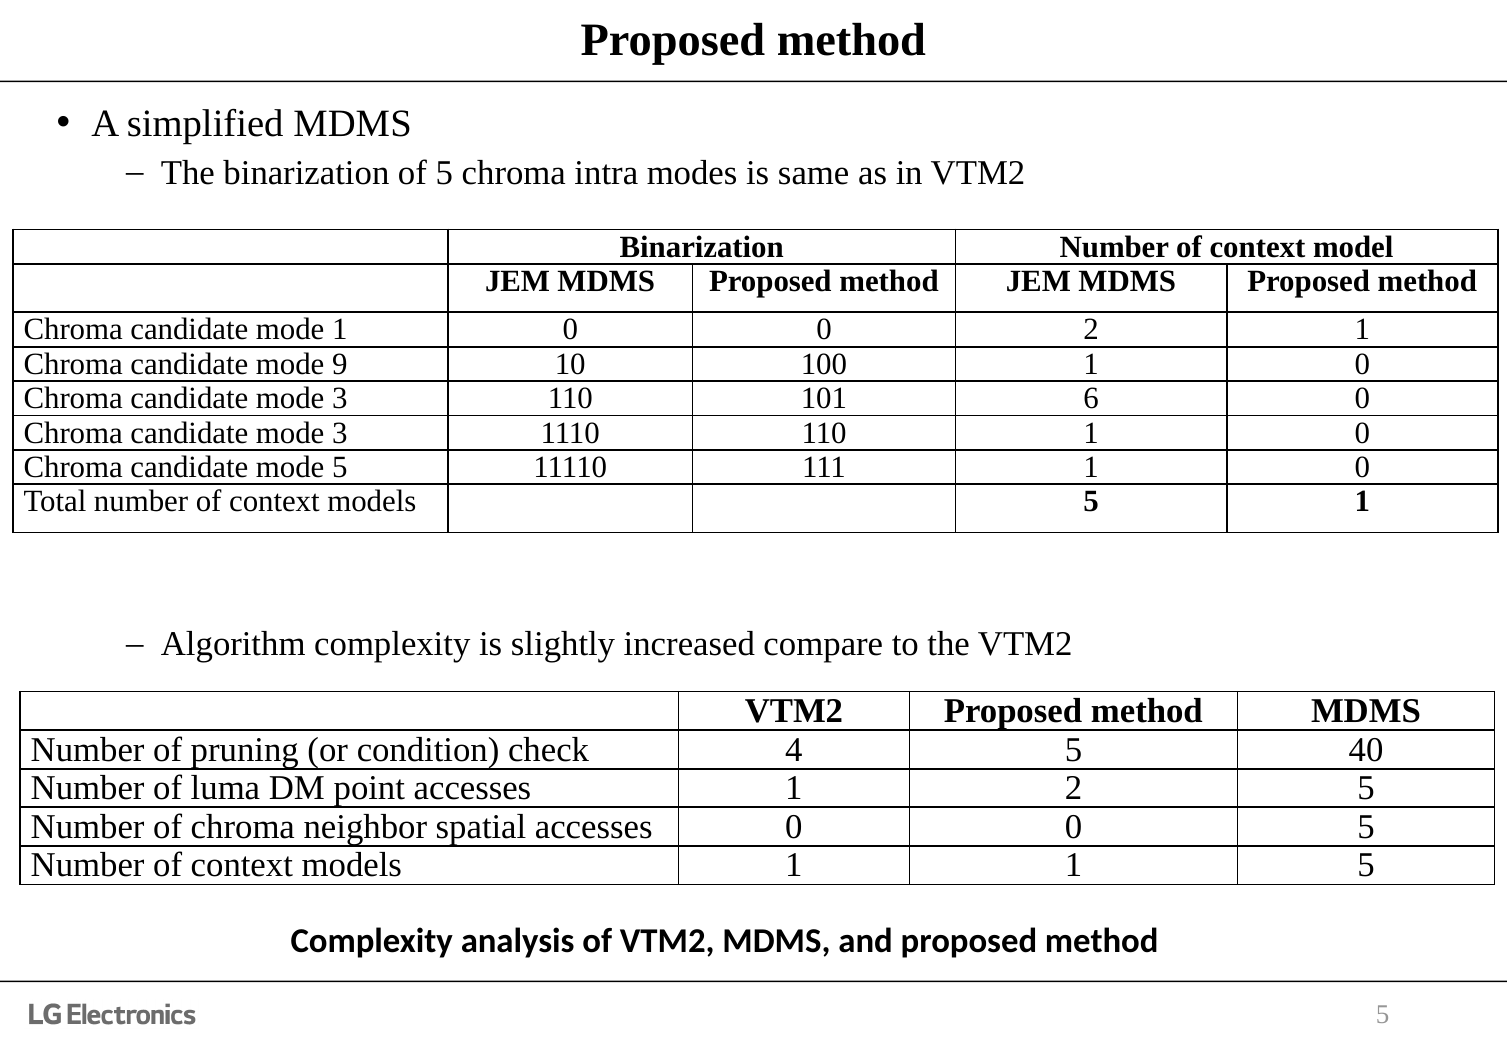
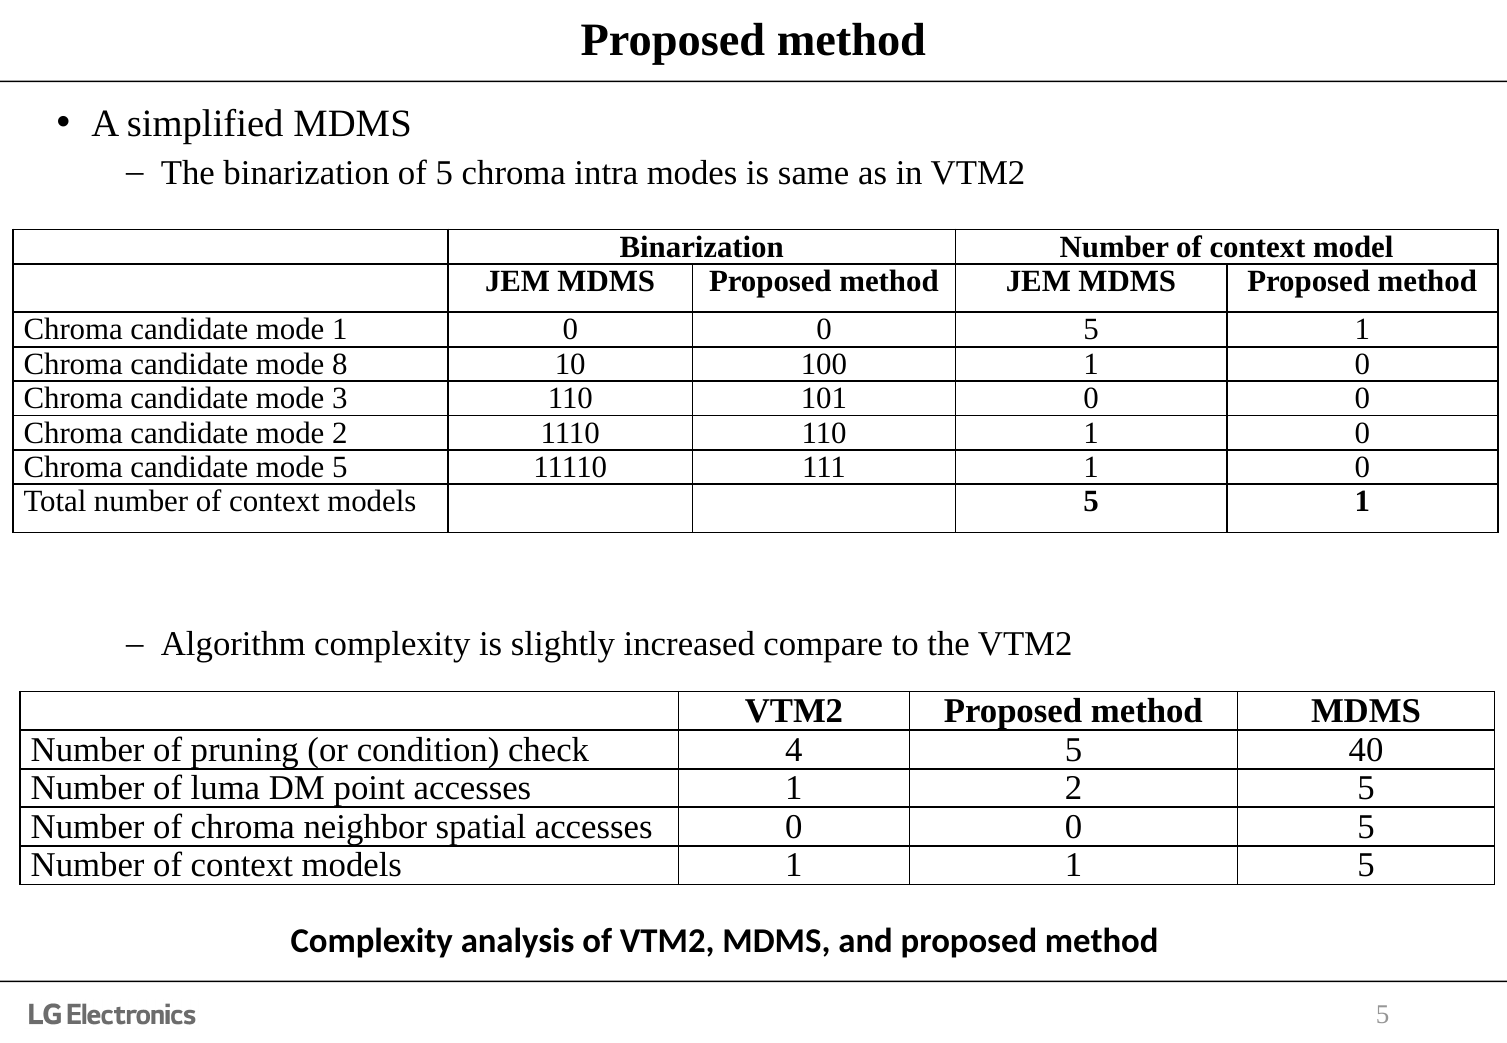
1 0 0 2: 2 -> 5
9: 9 -> 8
101 6: 6 -> 0
3 at (340, 433): 3 -> 2
